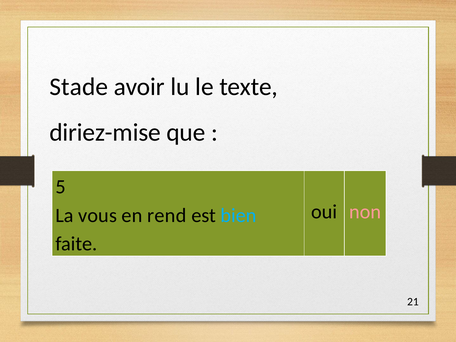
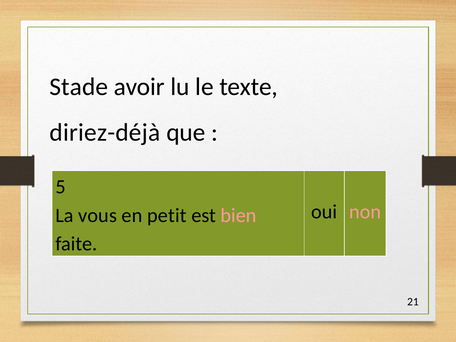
diriez-mise: diriez-mise -> diriez-déjà
rend: rend -> petit
bien colour: light blue -> pink
